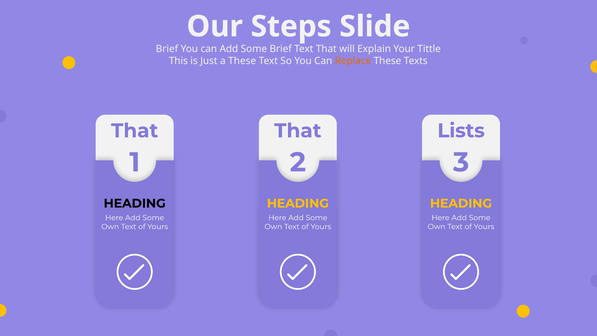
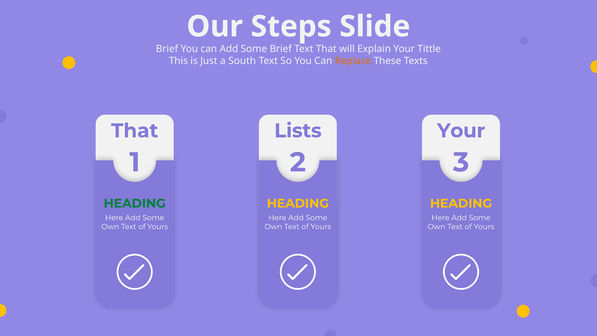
a These: These -> South
That at (298, 131): That -> Lists
Lists at (461, 131): Lists -> Your
HEADING at (135, 203) colour: black -> green
